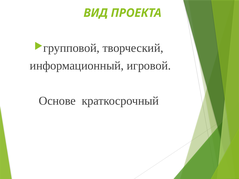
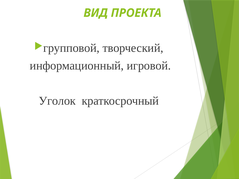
Основе: Основе -> Уголок
